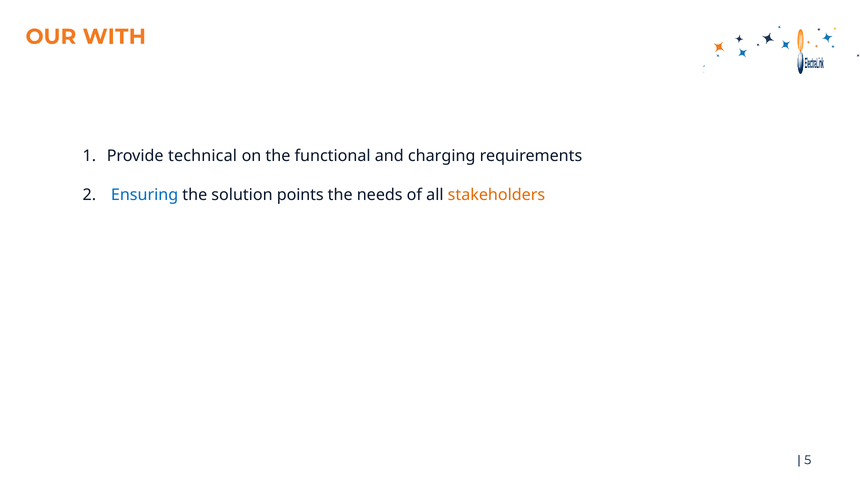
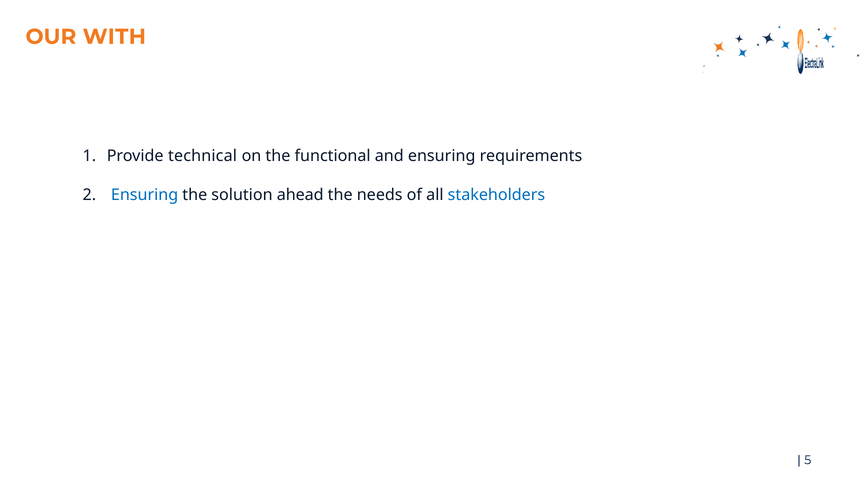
and charging: charging -> ensuring
points: points -> ahead
stakeholders colour: orange -> blue
